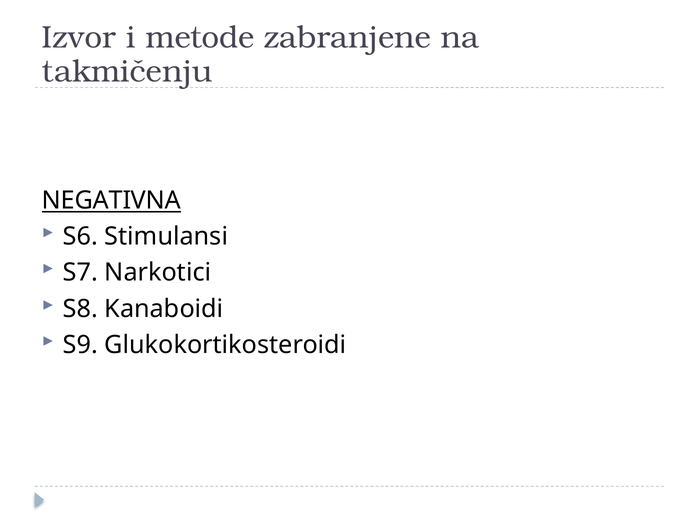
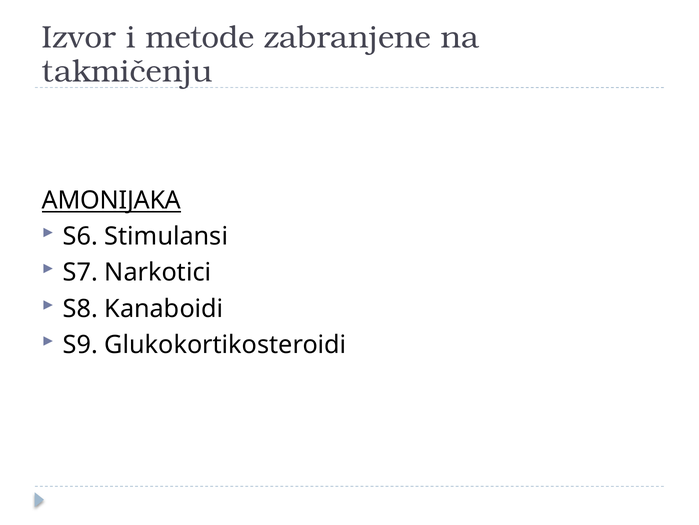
NEGATIVNA: NEGATIVNA -> AMONIJAKA
